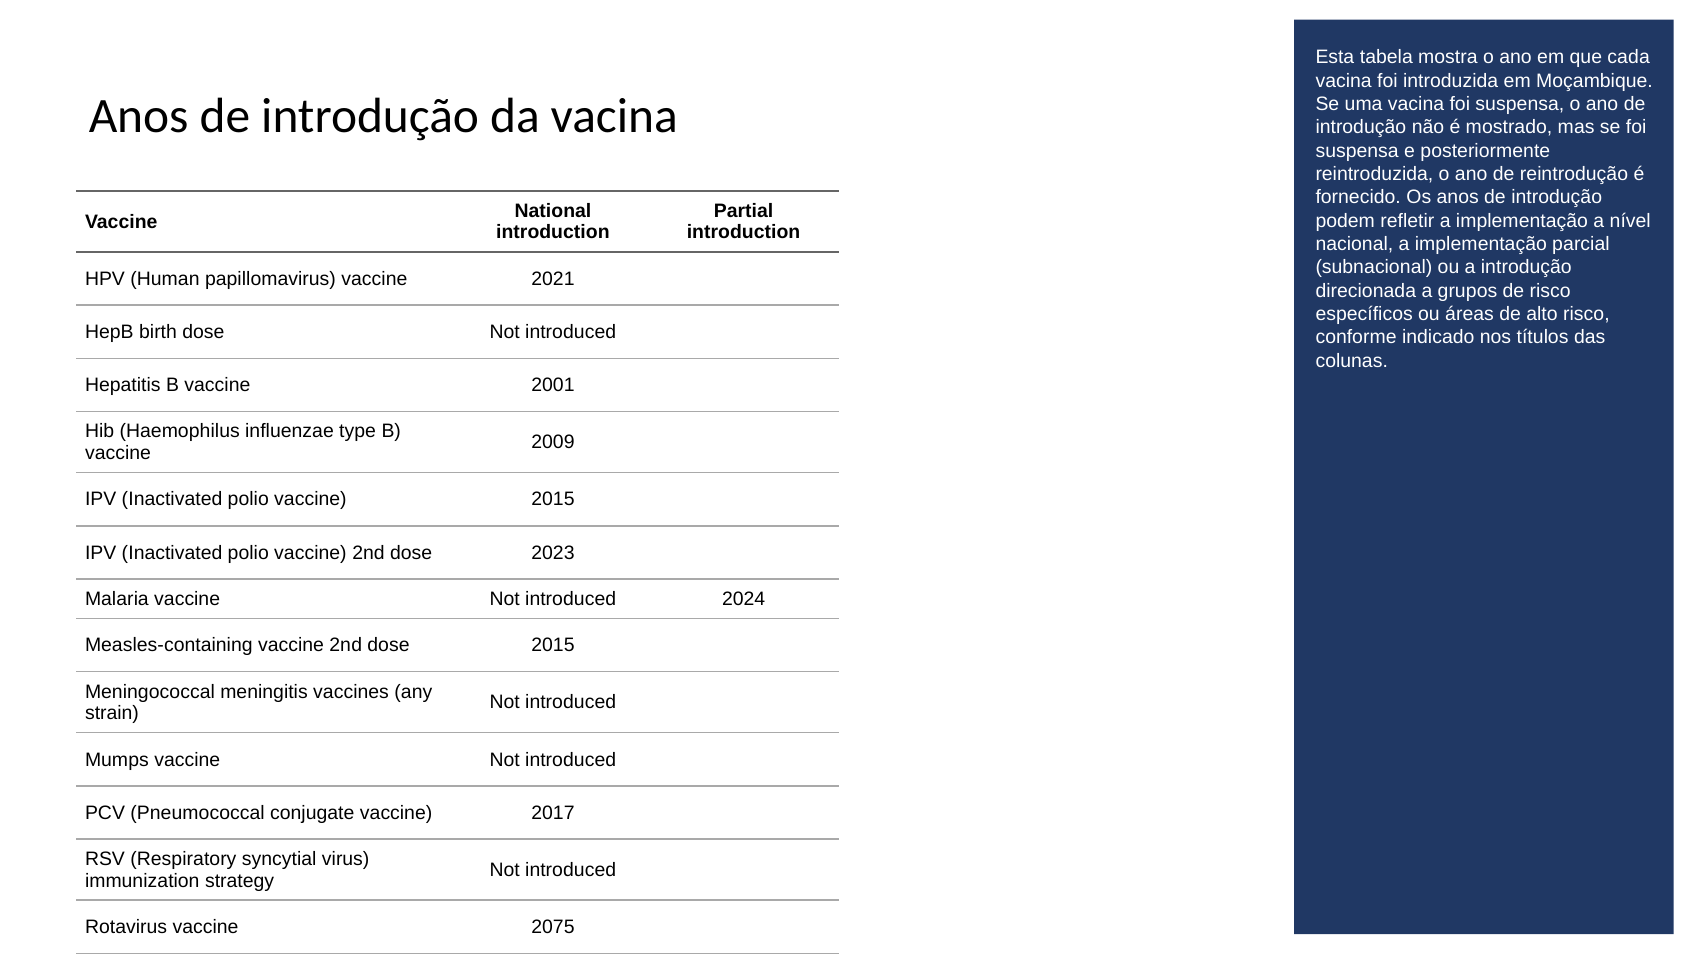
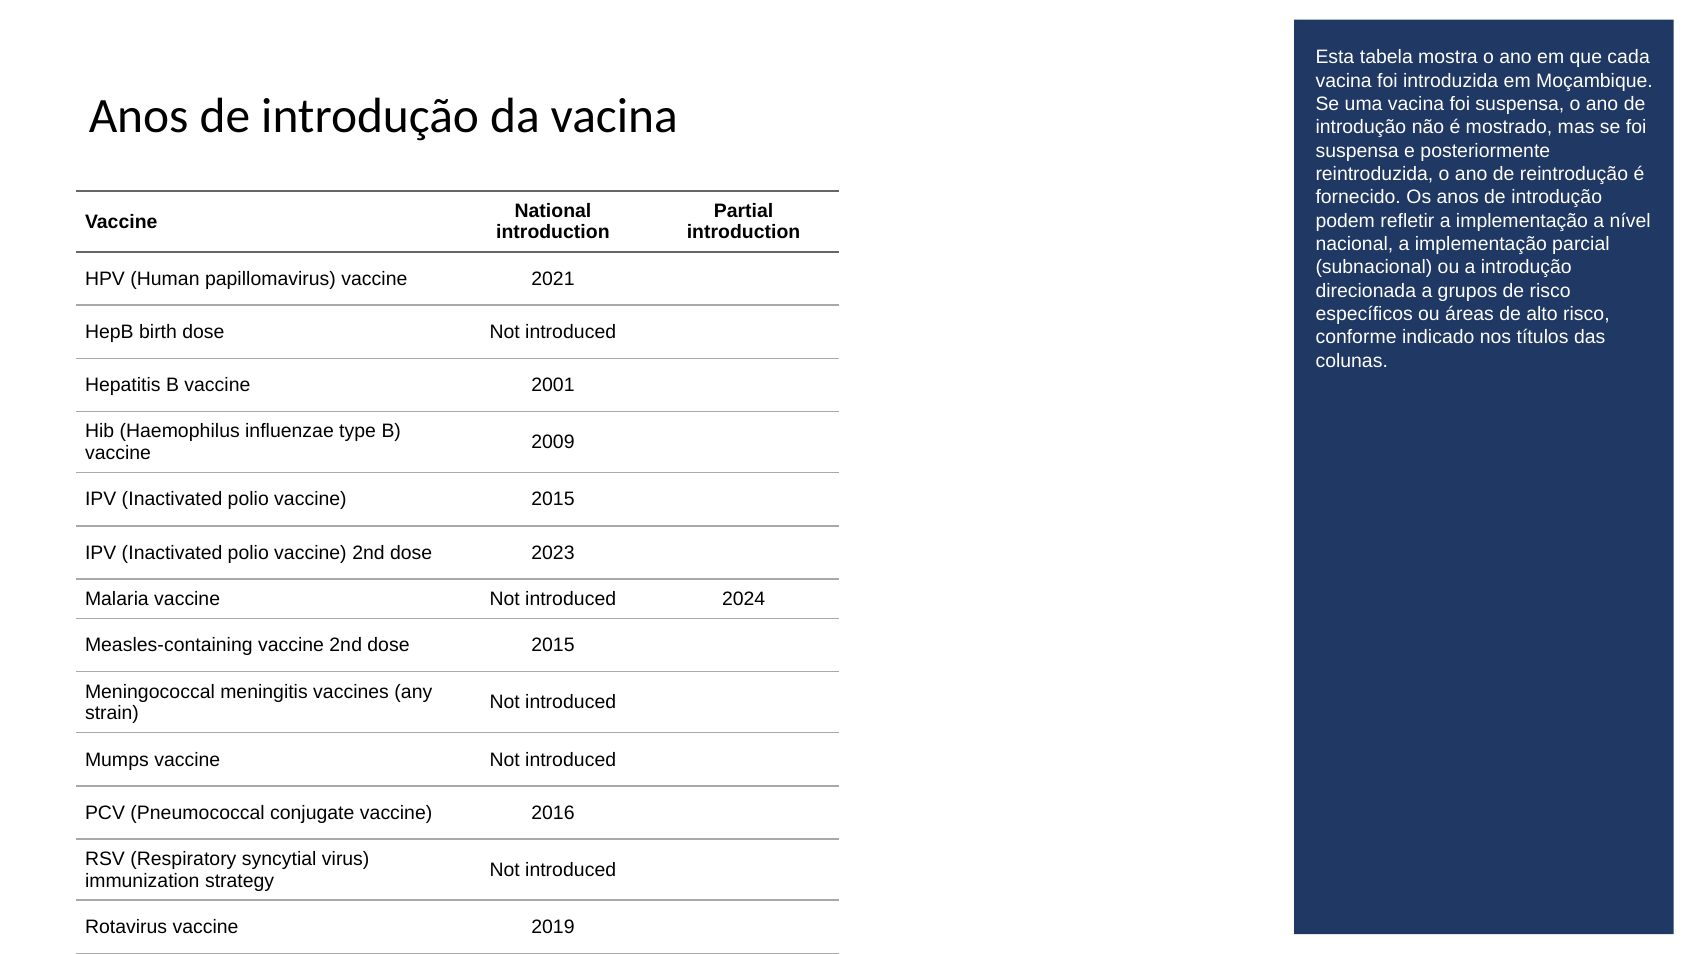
2017: 2017 -> 2016
2075: 2075 -> 2019
